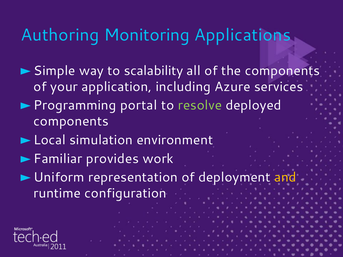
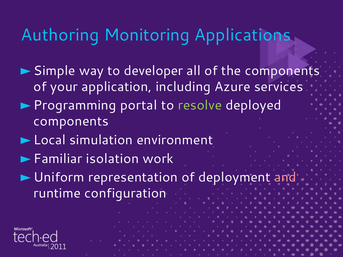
scalability: scalability -> developer
provides: provides -> isolation
and colour: yellow -> pink
